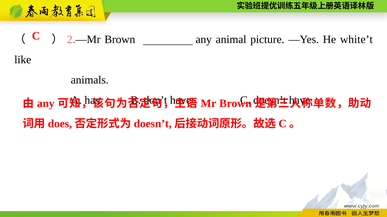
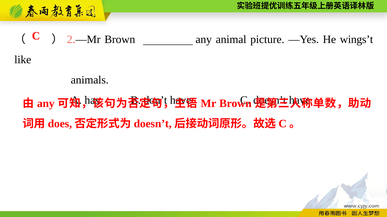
white’t: white’t -> wings’t
